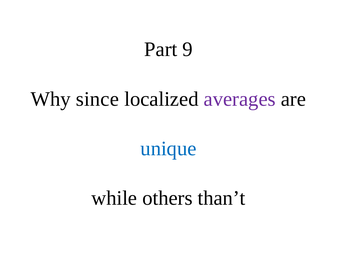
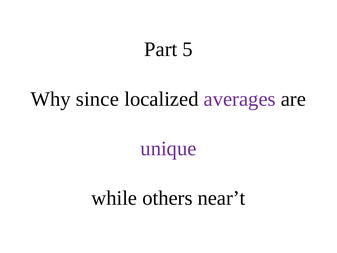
9: 9 -> 5
unique colour: blue -> purple
than’t: than’t -> near’t
